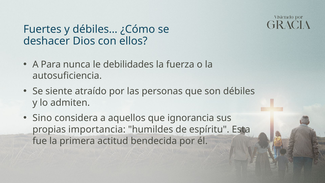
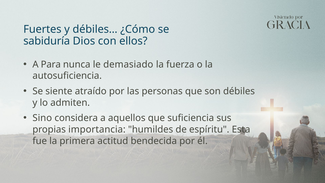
deshacer: deshacer -> sabiduría
debilidades: debilidades -> demasiado
ignorancia: ignorancia -> suficiencia
